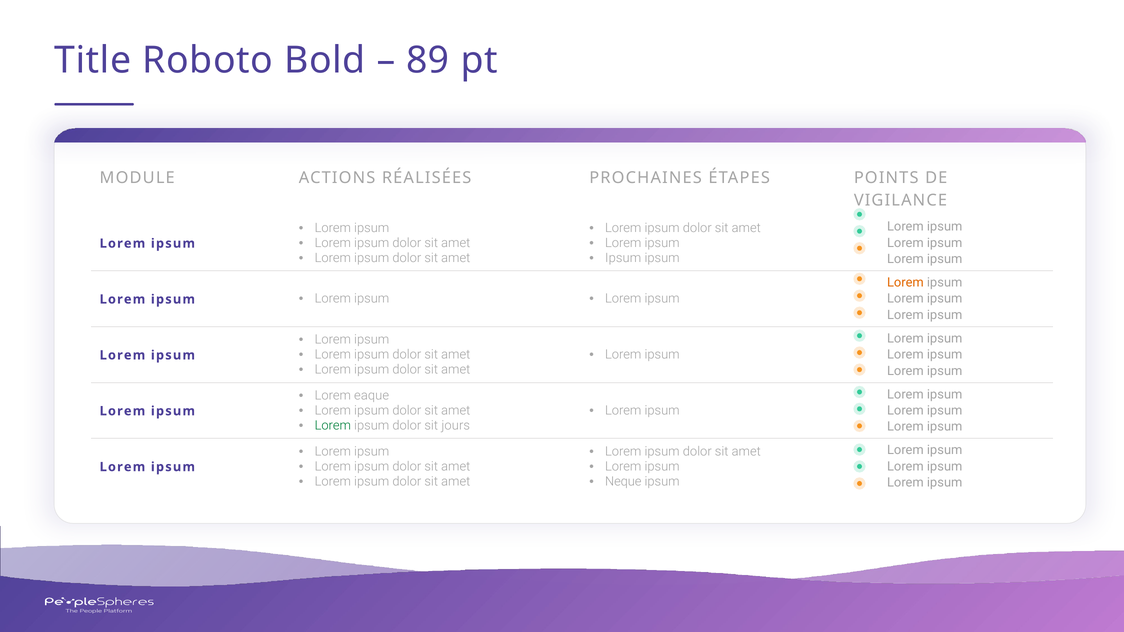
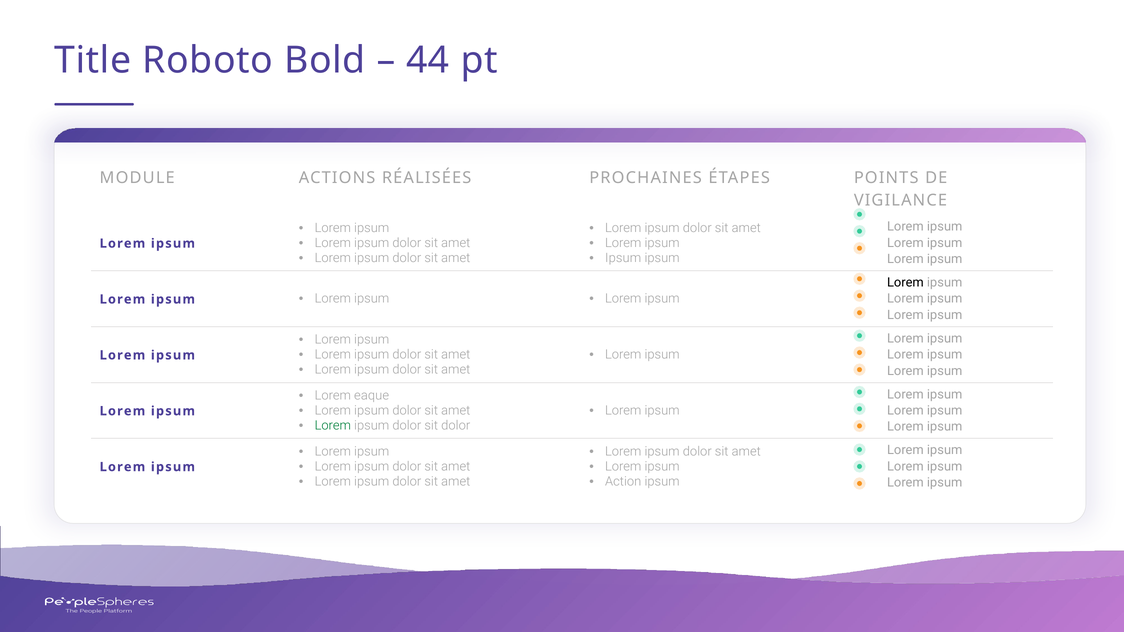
89: 89 -> 44
Lorem at (905, 283) colour: orange -> black
sit jours: jours -> dolor
Neque: Neque -> Action
